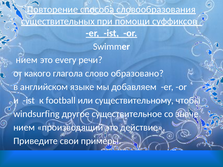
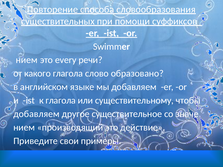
к football: football -> глагола
windsurfing at (36, 114): windsurfing -> добавляем
